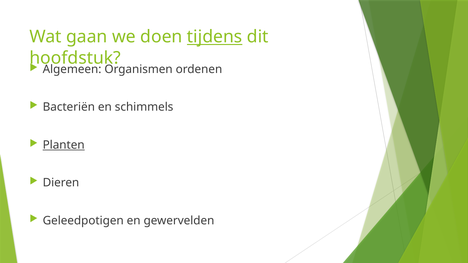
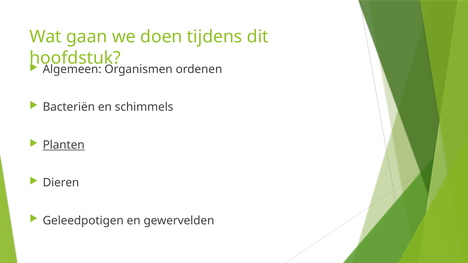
tijdens underline: present -> none
